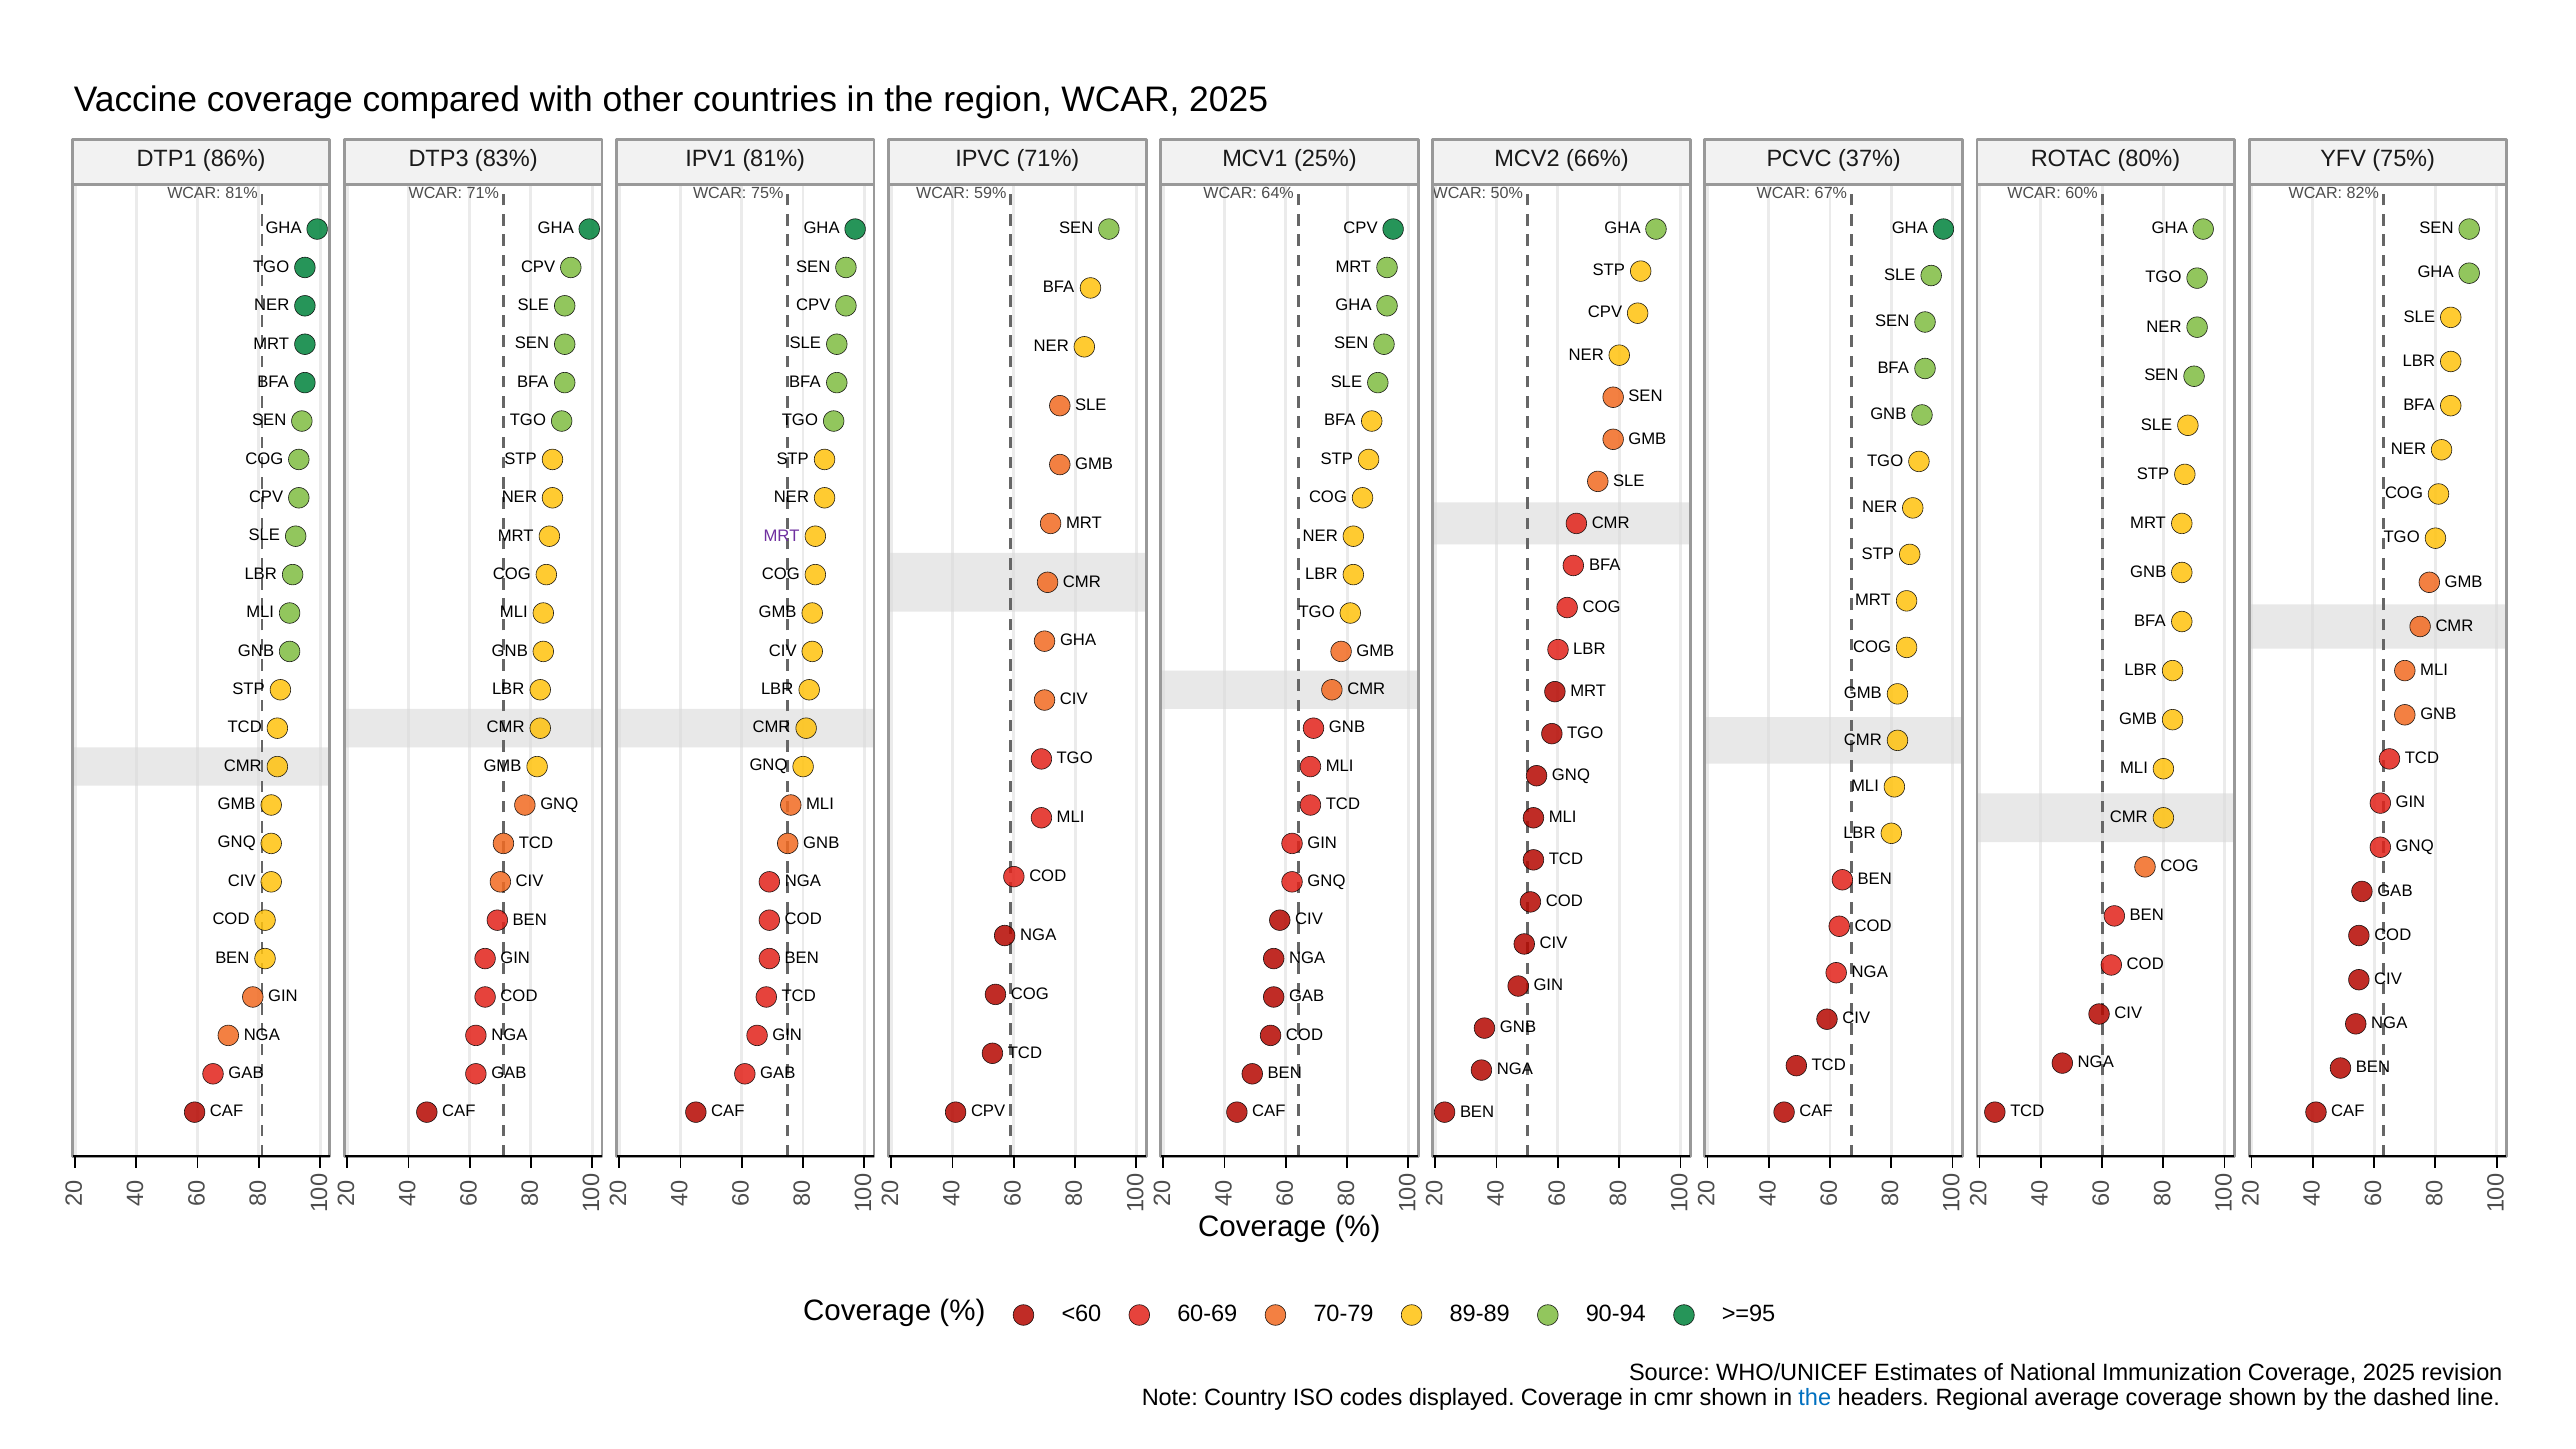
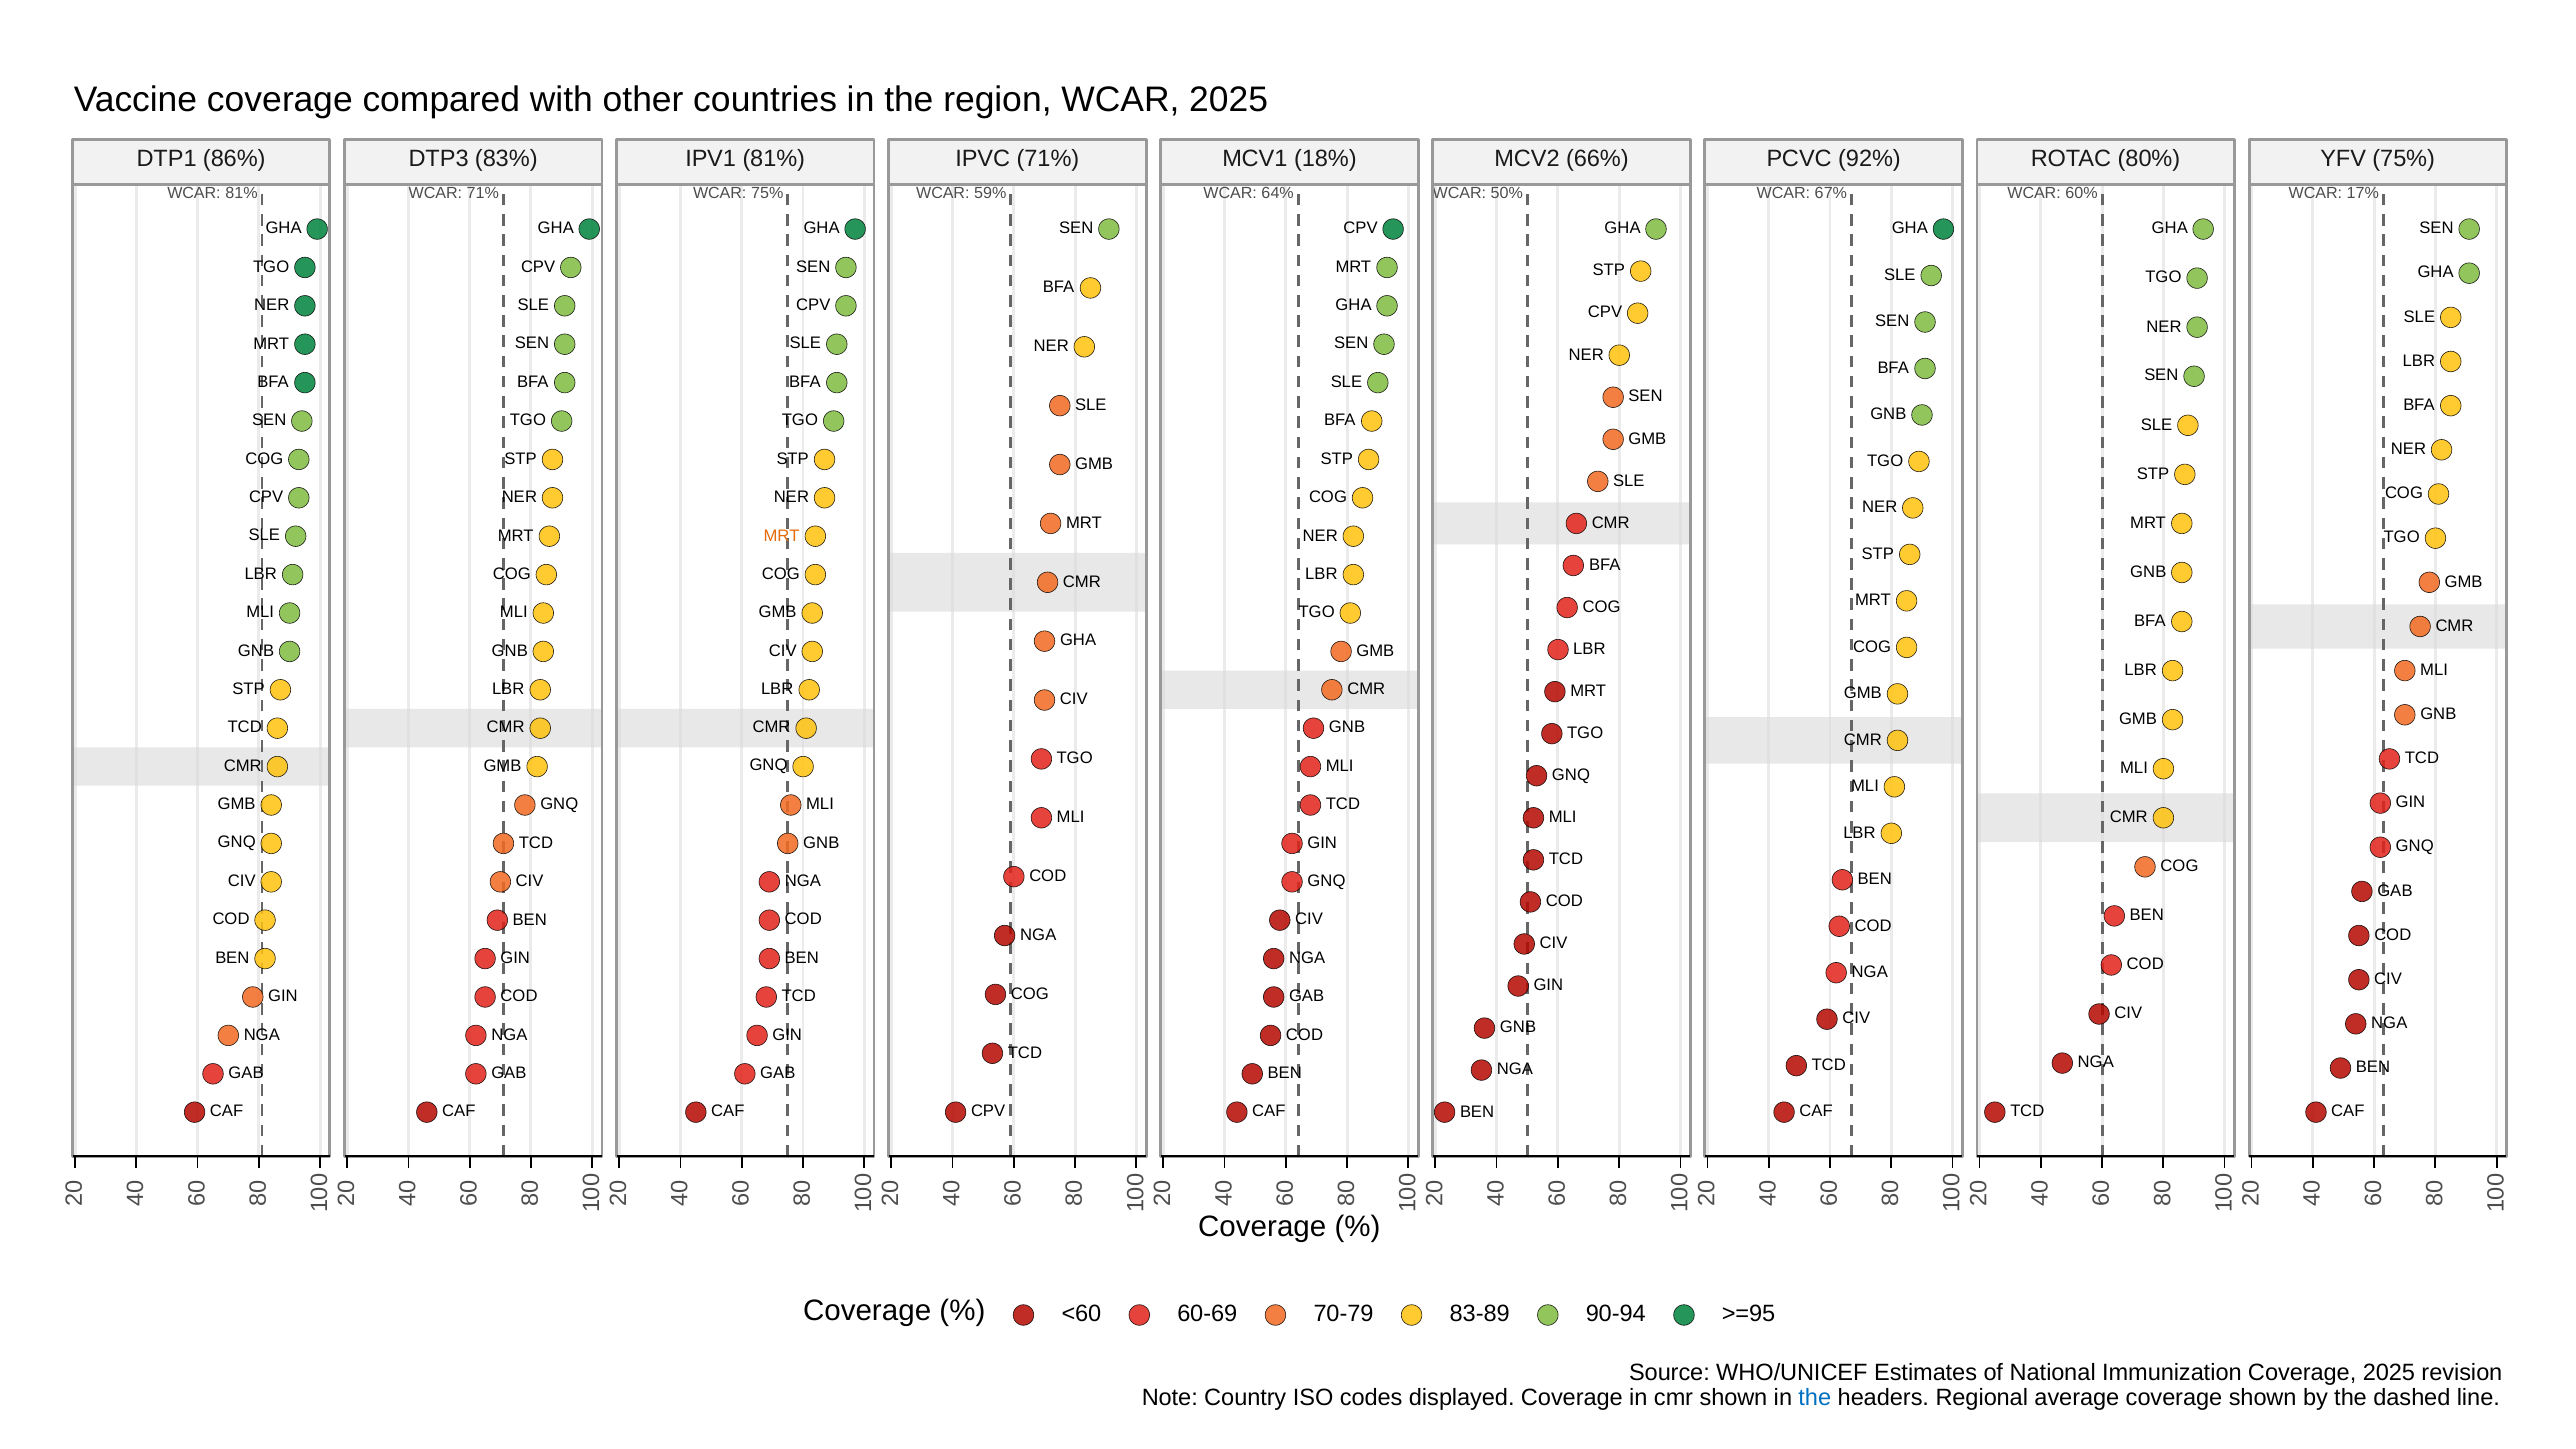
25%: 25% -> 18%
37%: 37% -> 92%
82%: 82% -> 17%
MRT at (782, 536) colour: purple -> orange
89-89: 89-89 -> 83-89
